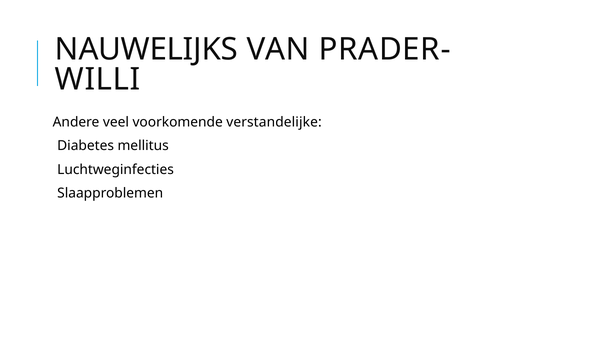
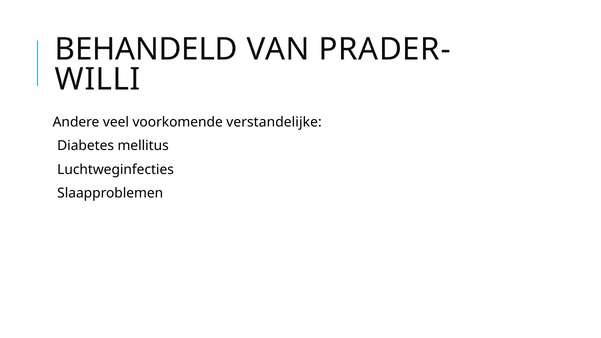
NAUWELIJKS: NAUWELIJKS -> BEHANDELD
